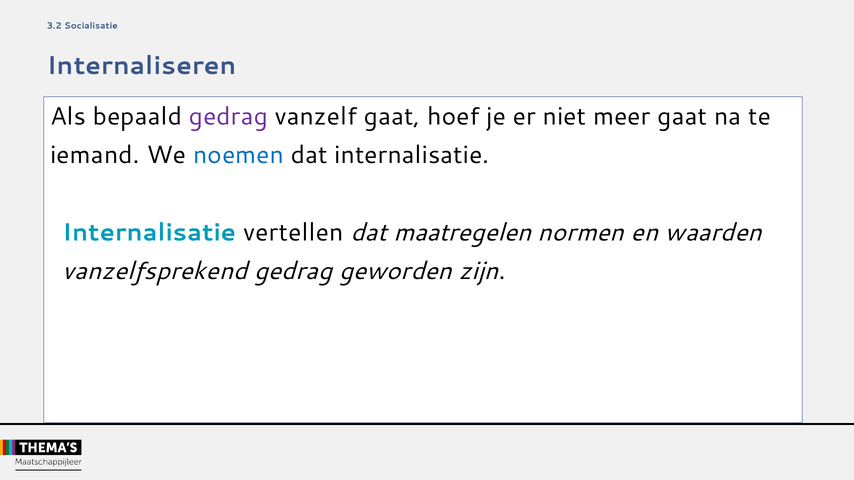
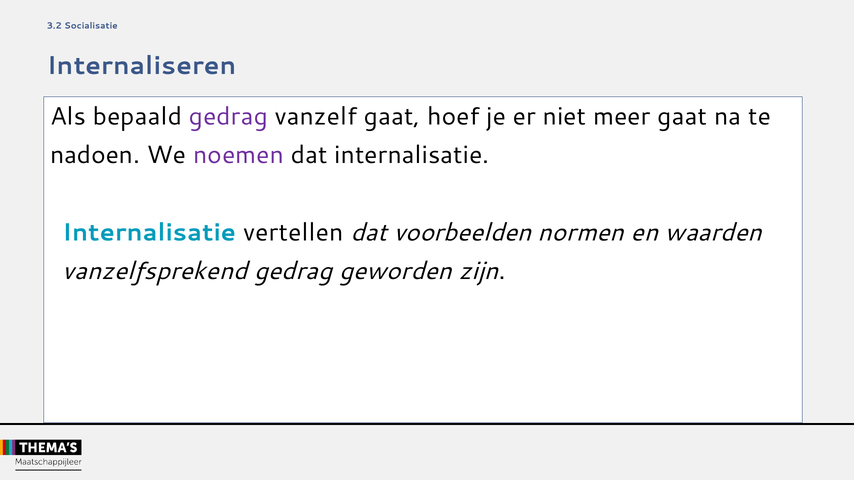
iemand: iemand -> nadoen
noemen colour: blue -> purple
maatregelen: maatregelen -> voorbeelden
